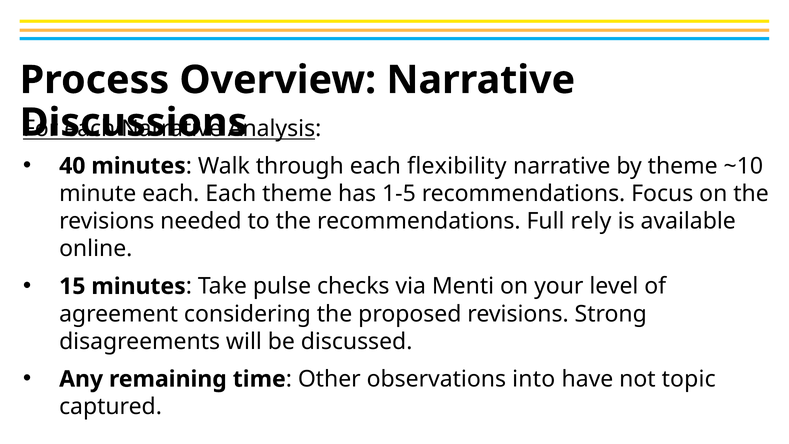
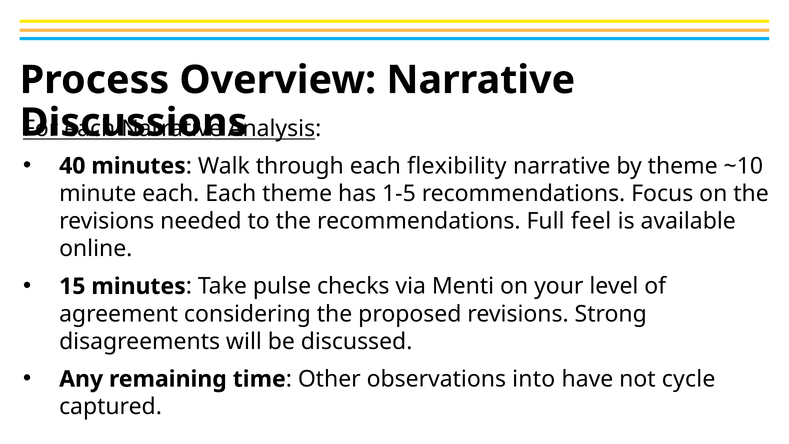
rely: rely -> feel
topic: topic -> cycle
